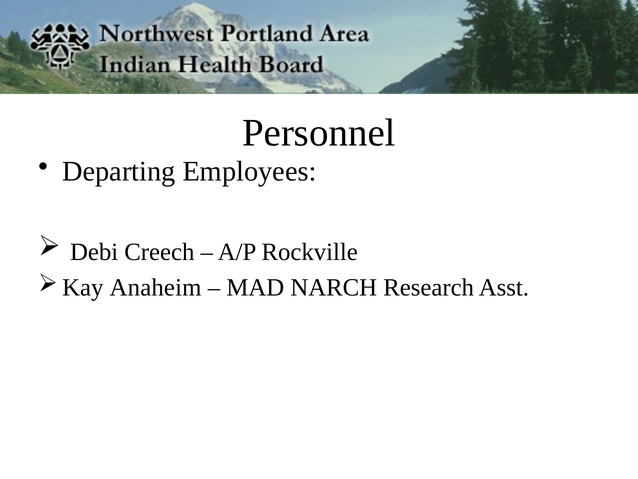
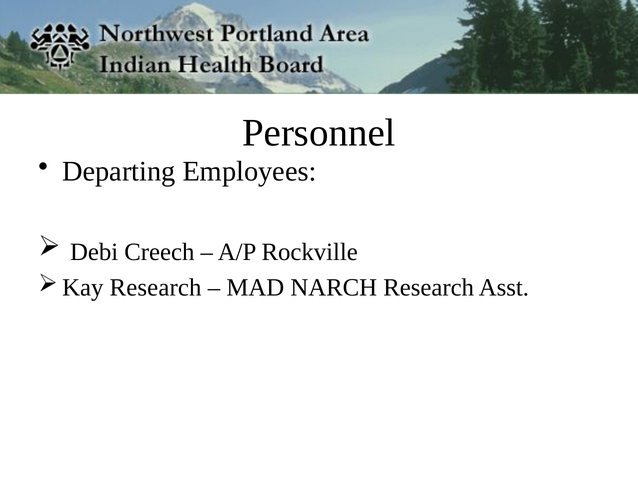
Anaheim at (156, 287): Anaheim -> Research
